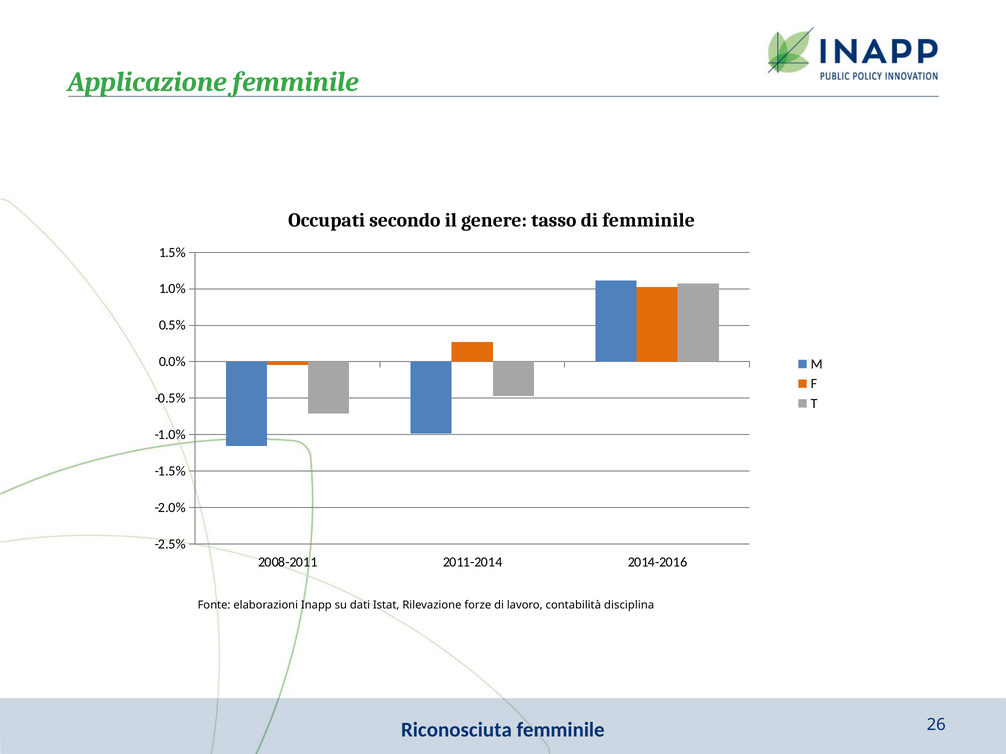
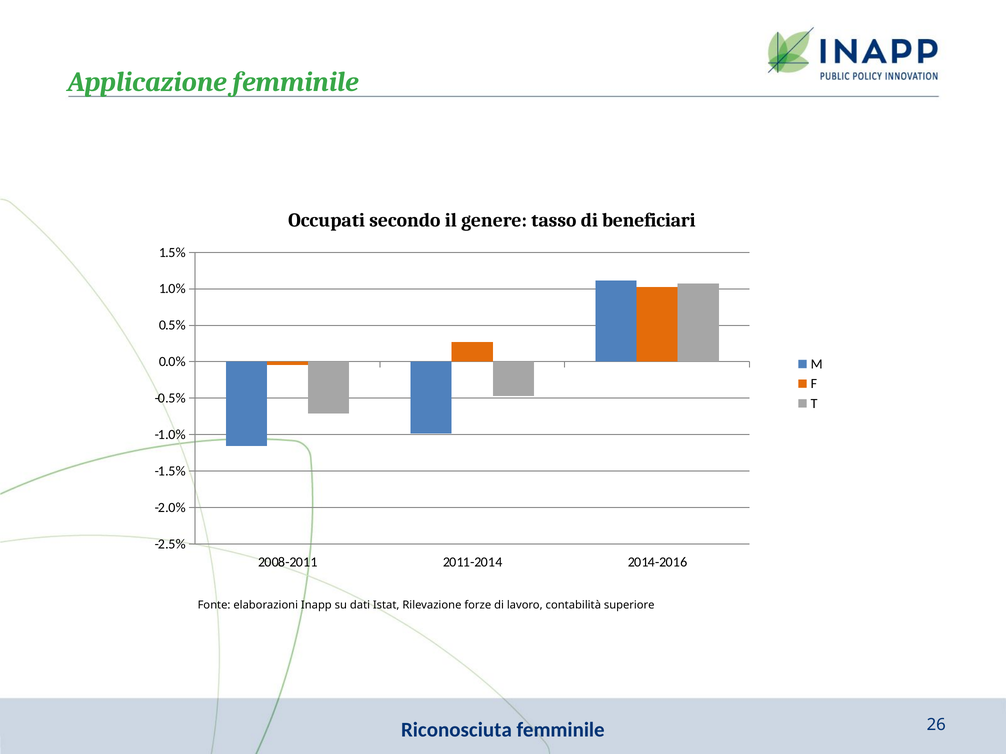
di femminile: femminile -> beneficiari
disciplina: disciplina -> superiore
